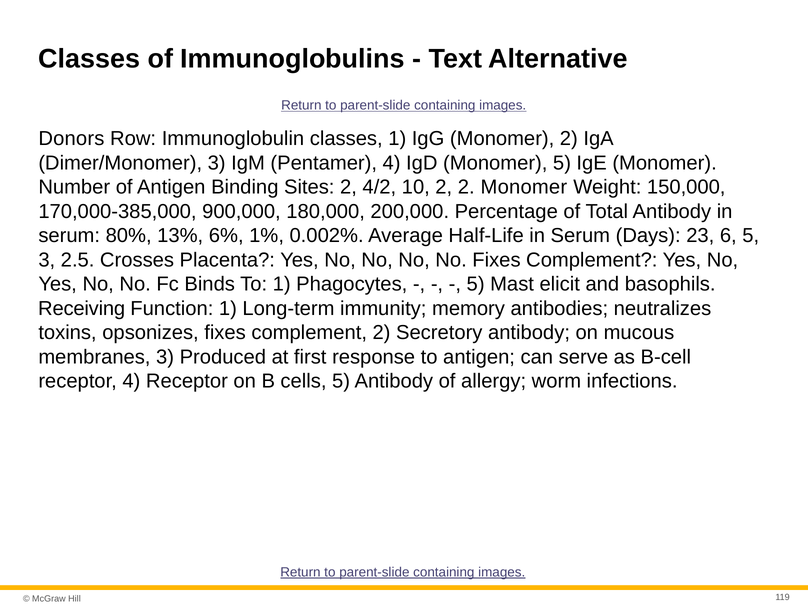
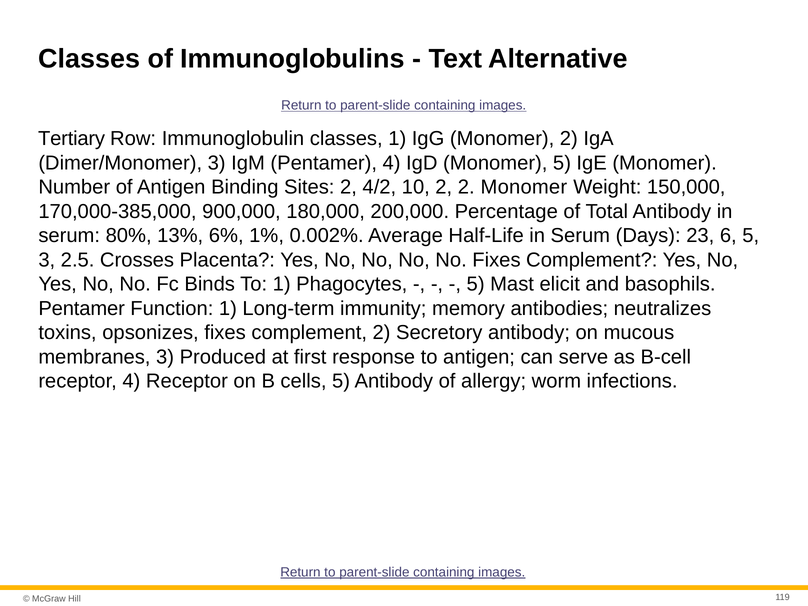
Donors: Donors -> Tertiary
Receiving at (82, 308): Receiving -> Pentamer
